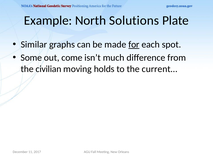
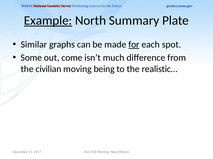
Example underline: none -> present
Solutions: Solutions -> Summary
holds: holds -> being
current…: current… -> realistic…
